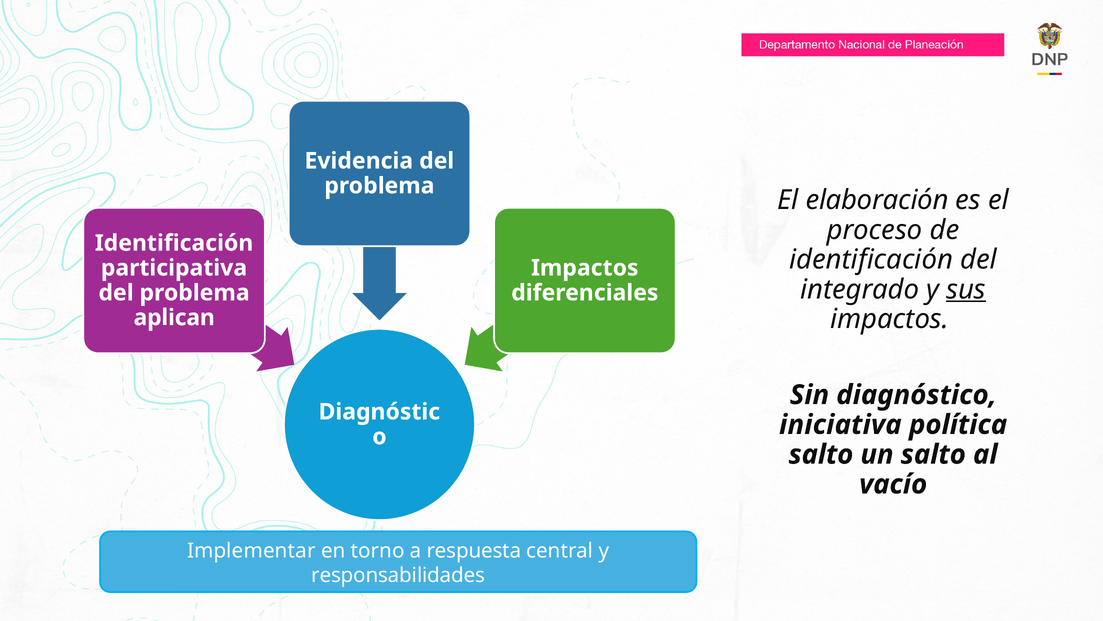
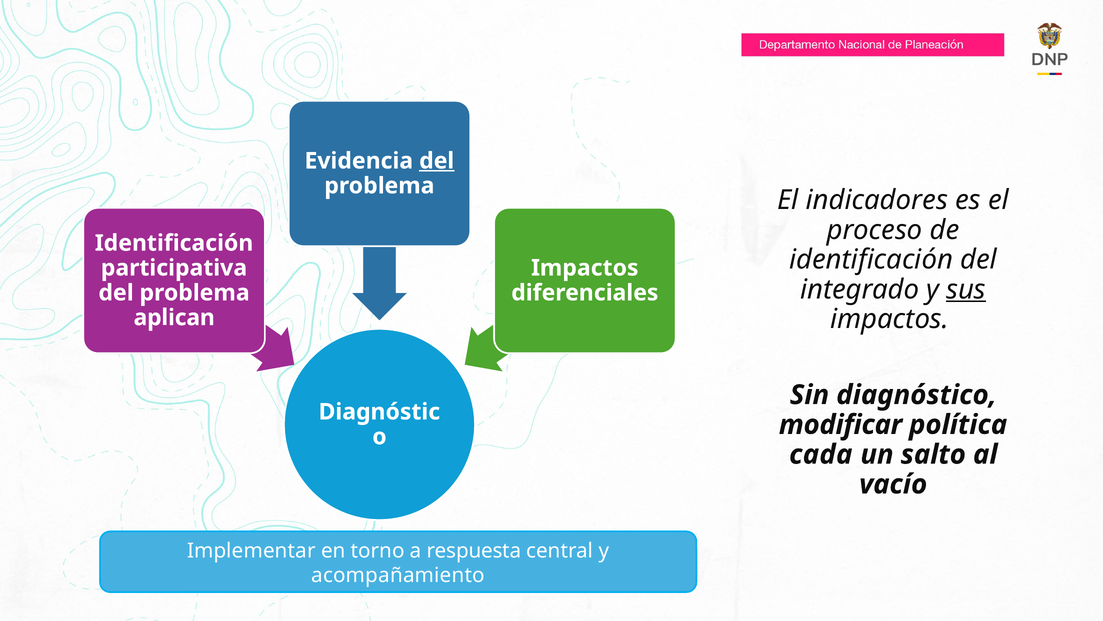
del at (437, 161) underline: none -> present
elaboración: elaboración -> indicadores
iniciativa: iniciativa -> modificar
salto at (821, 454): salto -> cada
responsabilidades: responsabilidades -> acompañamiento
